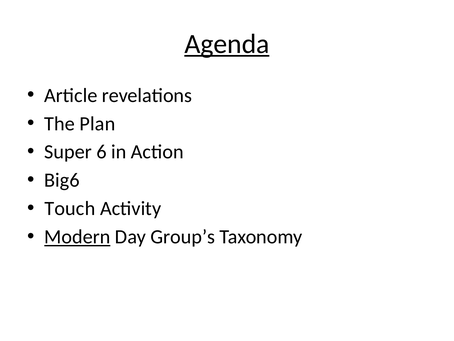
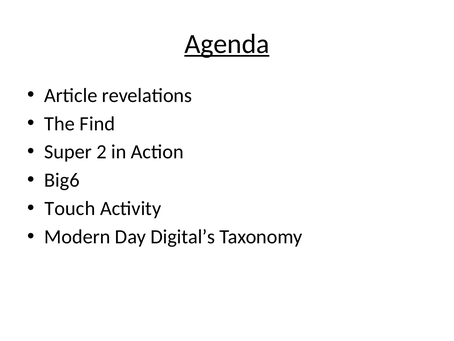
Plan: Plan -> Find
6: 6 -> 2
Modern underline: present -> none
Group’s: Group’s -> Digital’s
